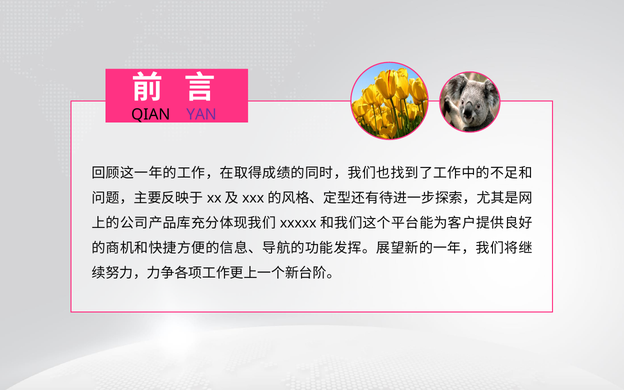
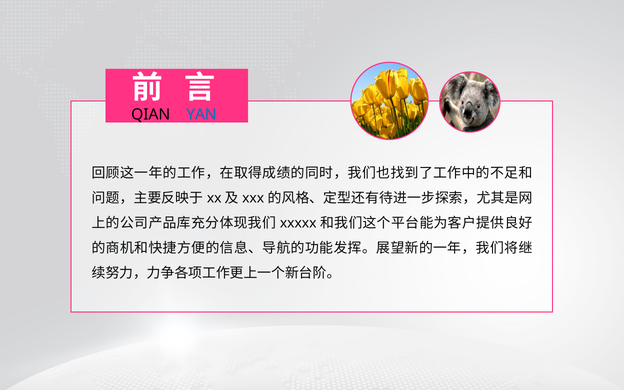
YAN colour: purple -> blue
